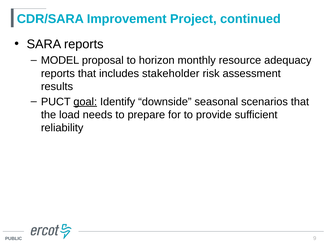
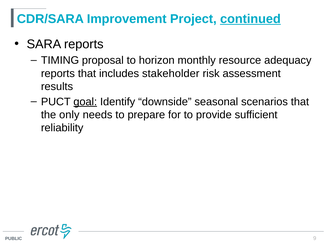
continued underline: none -> present
MODEL: MODEL -> TIMING
load: load -> only
